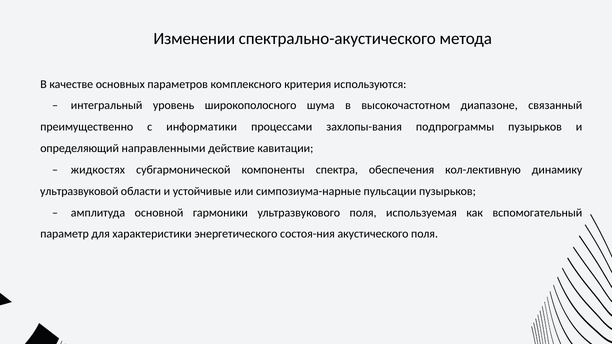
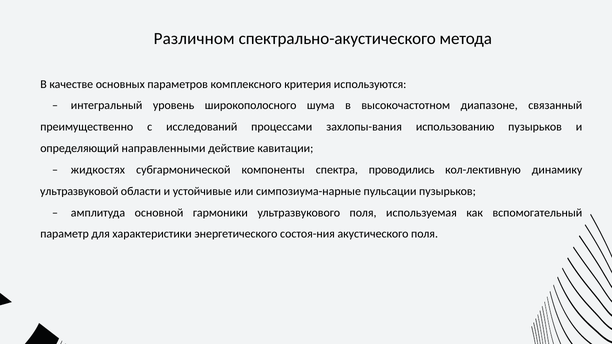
Изменении: Изменении -> Различном
информатики: информатики -> исследований
подпрограммы: подпрограммы -> использованию
обеспечения: обеспечения -> проводились
